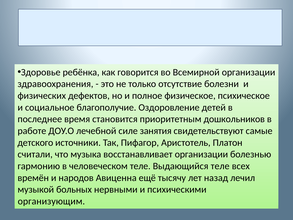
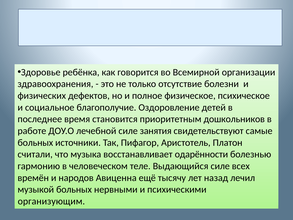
детского at (35, 142): детского -> больных
восстанавливает организации: организации -> одарённости
Выдающийся теле: теле -> силе
